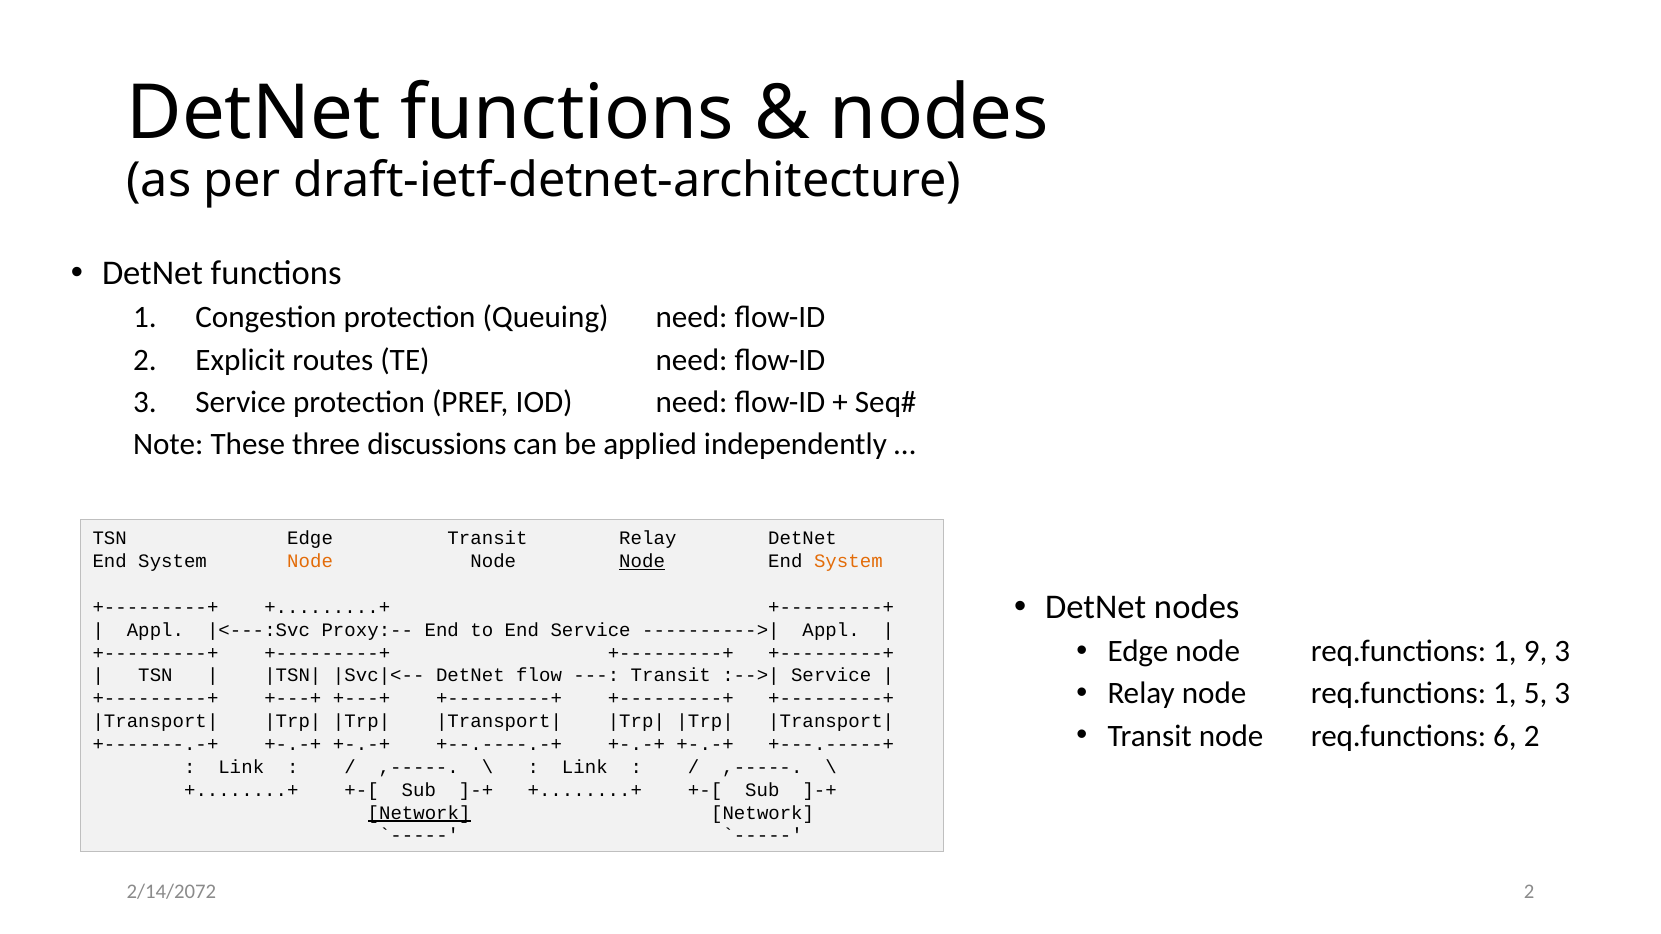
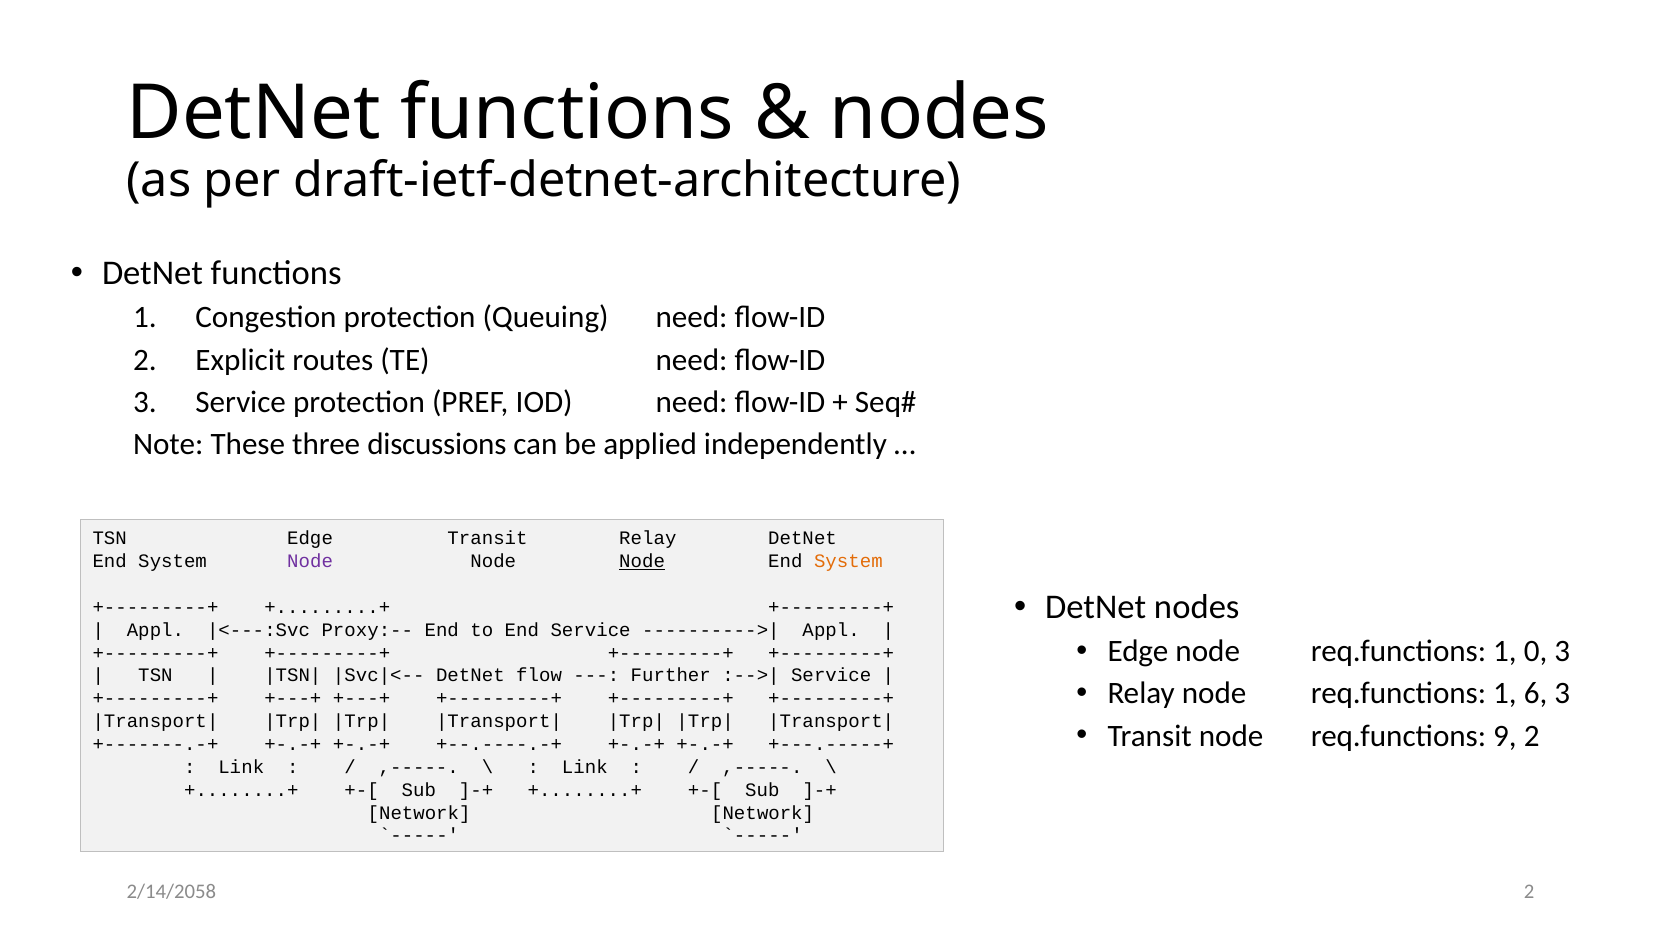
Node at (310, 562) colour: orange -> purple
9: 9 -> 0
Transit at (671, 676): Transit -> Further
5: 5 -> 6
6: 6 -> 9
Network at (419, 813) underline: present -> none
2/14/2072: 2/14/2072 -> 2/14/2058
